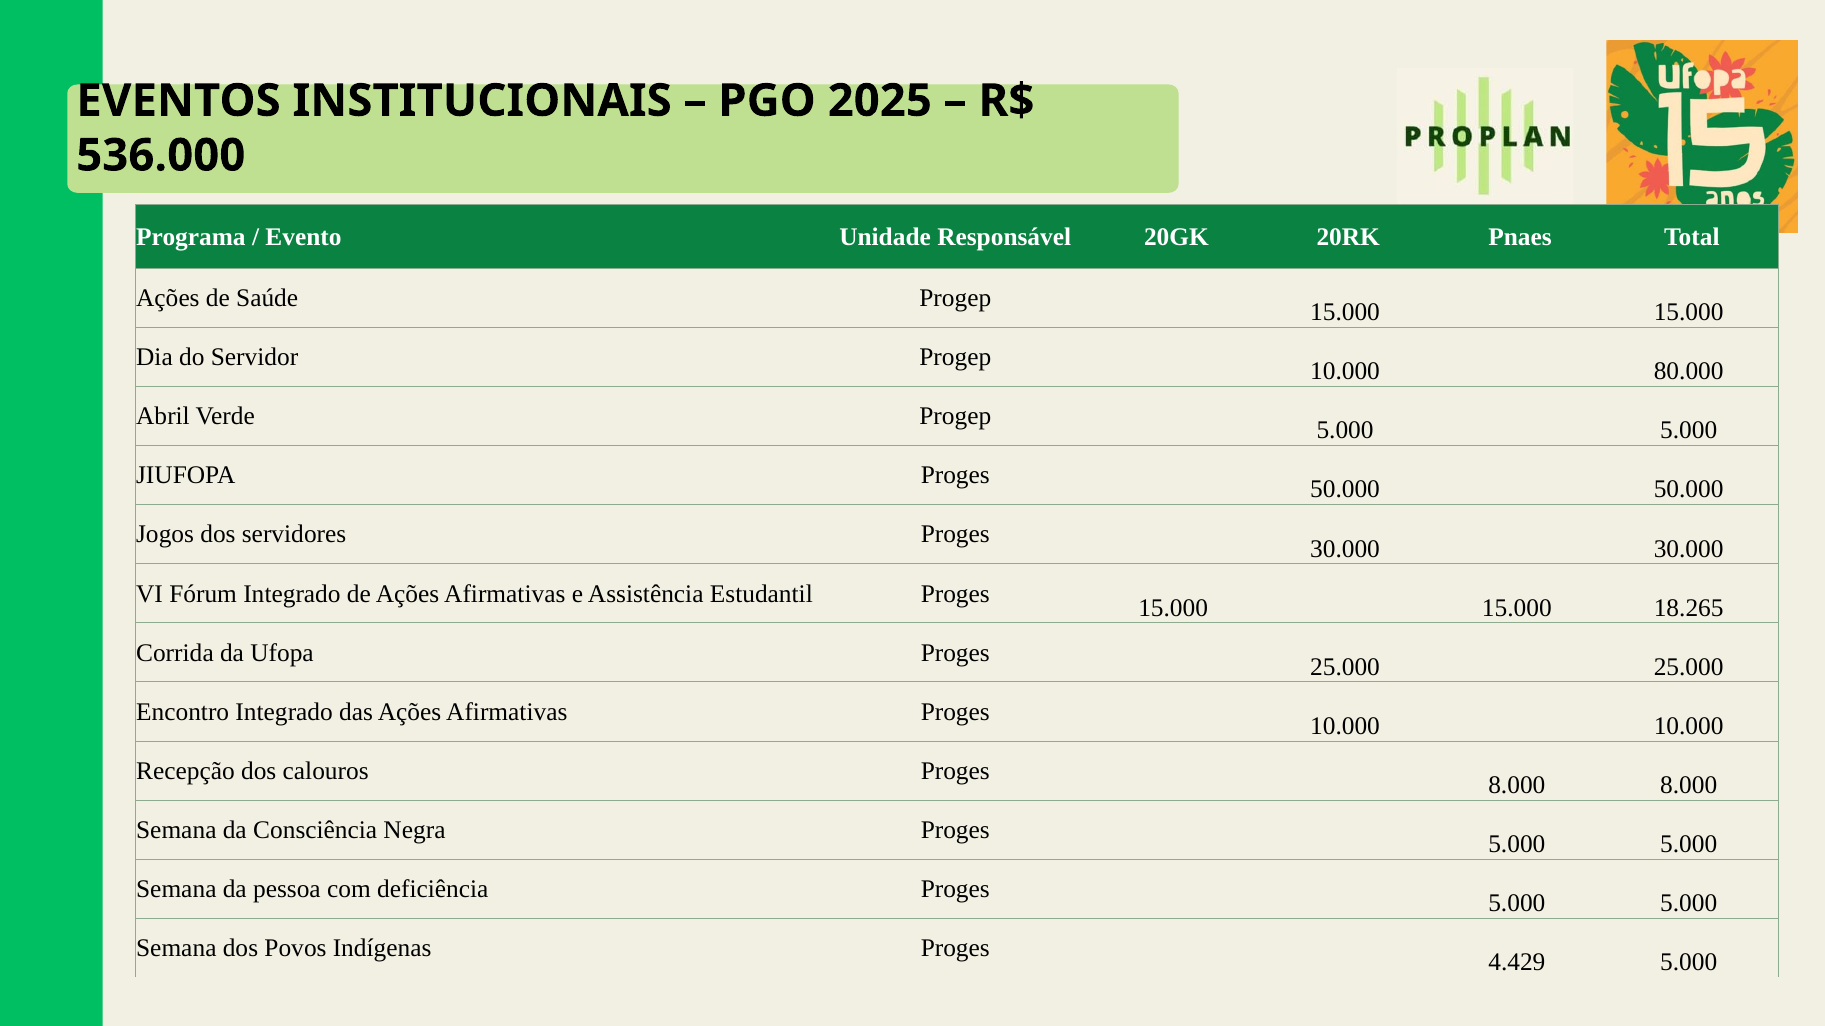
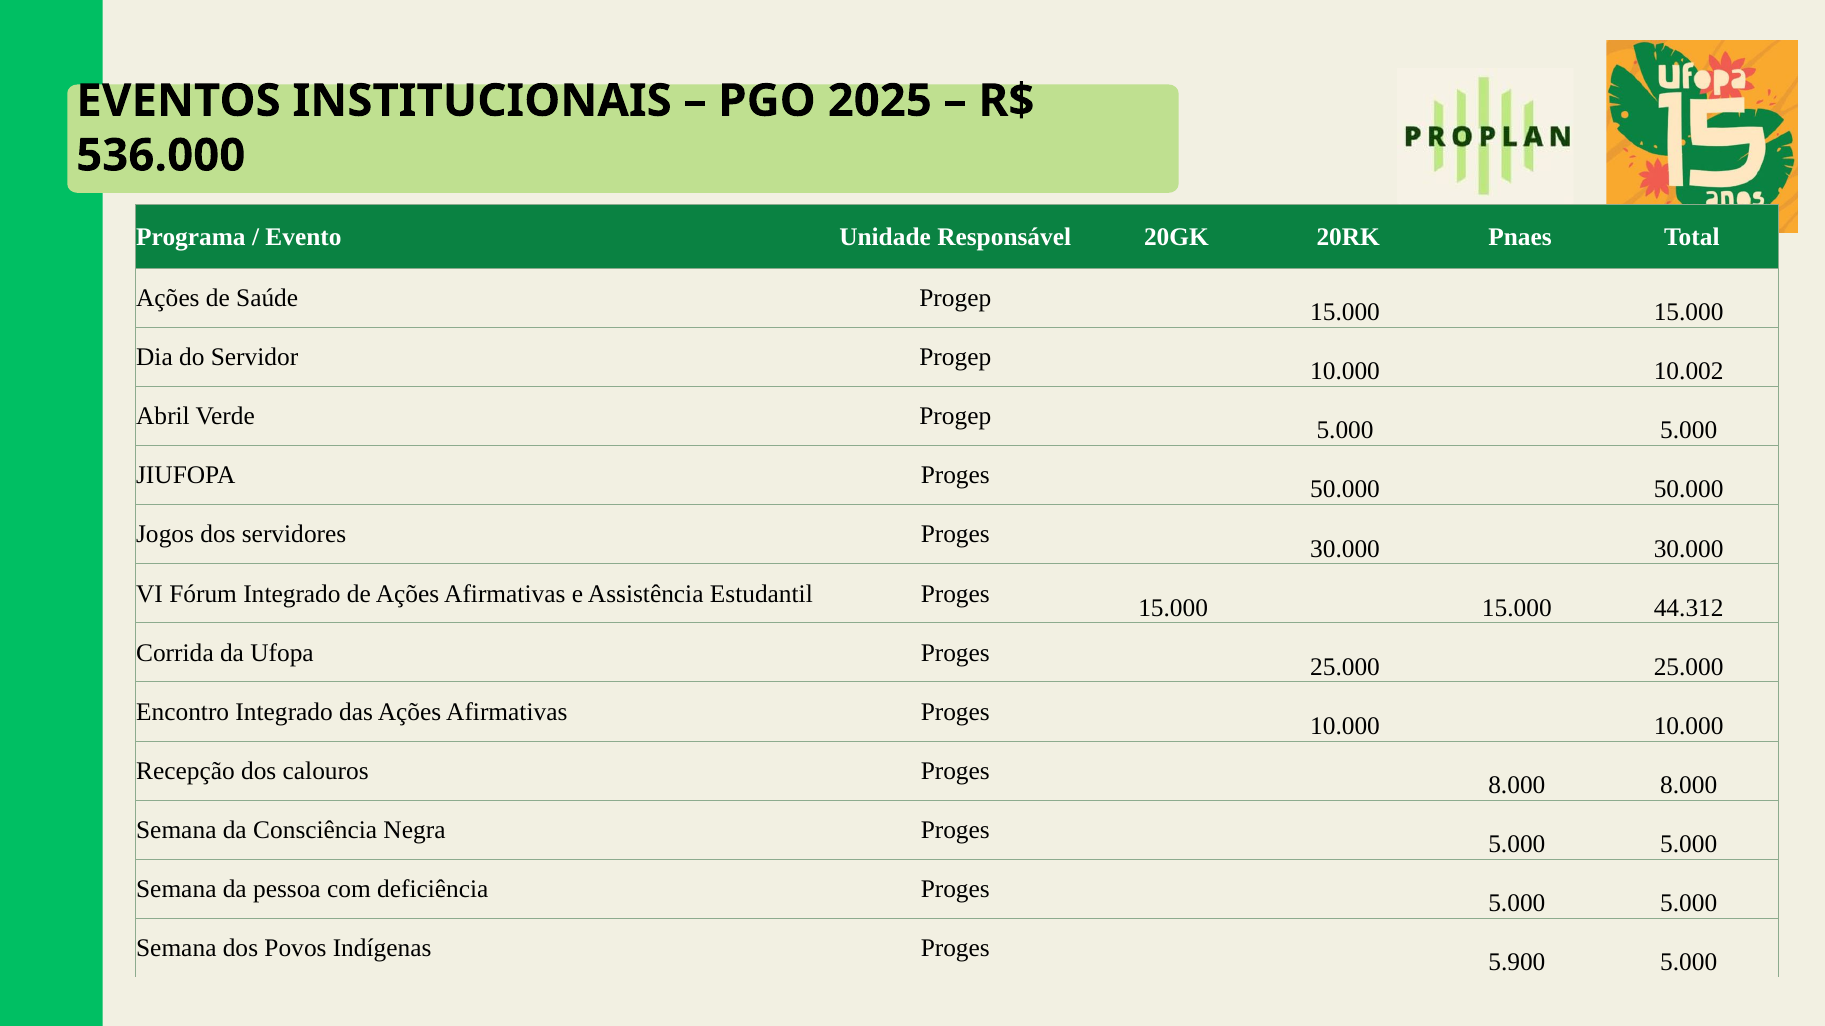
80.000: 80.000 -> 10.002
18.265: 18.265 -> 44.312
4.429: 4.429 -> 5.900
